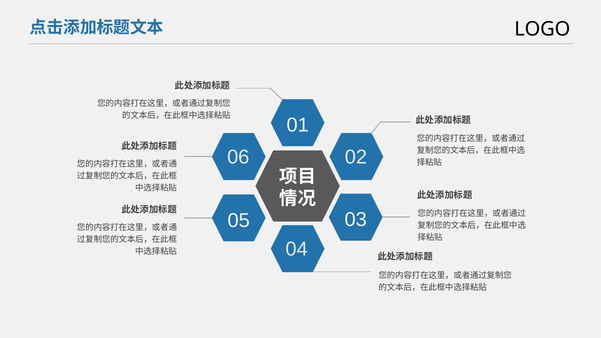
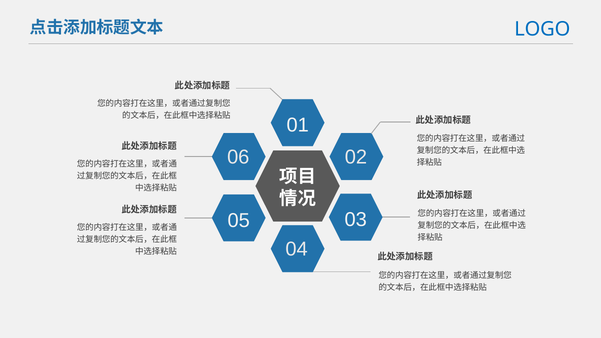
LOGO colour: black -> blue
